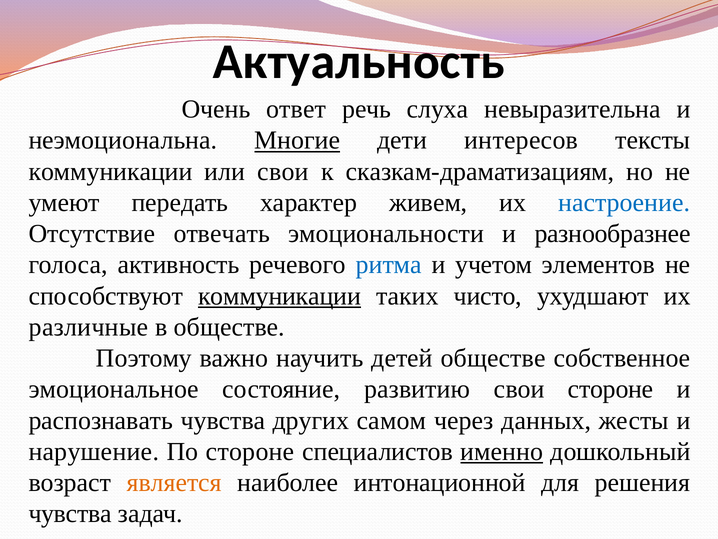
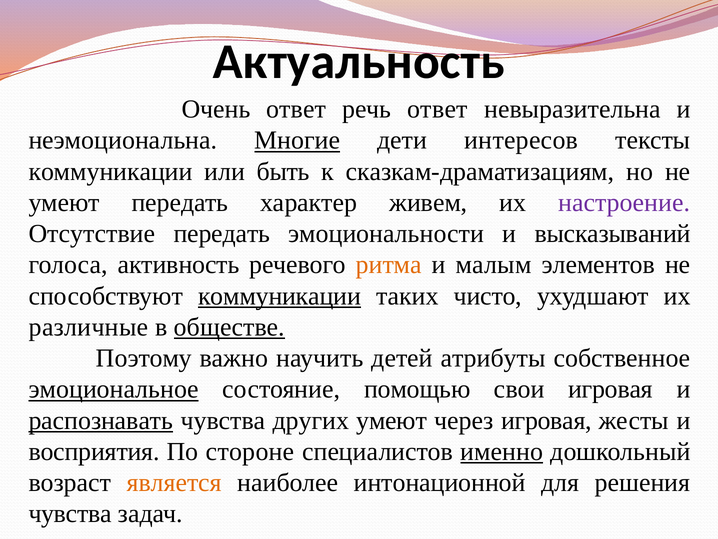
речь слуха: слуха -> ответ
или свои: свои -> быть
настроение colour: blue -> purple
Отсутствие отвечать: отвечать -> передать
разнообразнее: разнообразнее -> высказываний
ритма colour: blue -> orange
учетом: учетом -> малым
обществе at (229, 327) underline: none -> present
детей обществе: обществе -> атрибуты
эмоциональное underline: none -> present
развитию: развитию -> помощью
свои стороне: стороне -> игровая
распознавать underline: none -> present
других самом: самом -> умеют
через данных: данных -> игровая
нарушение: нарушение -> восприятия
